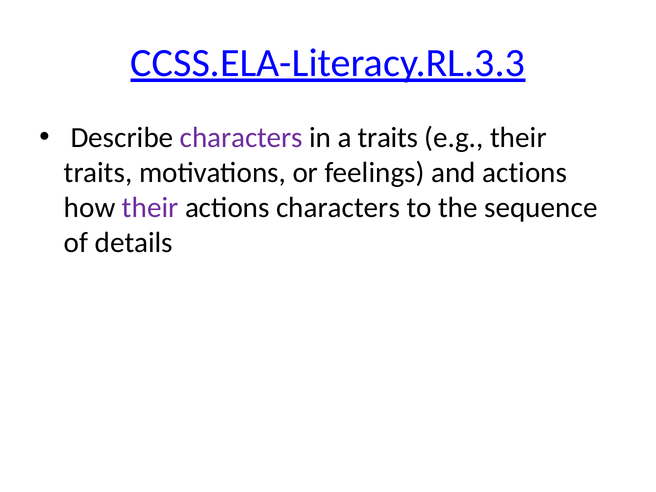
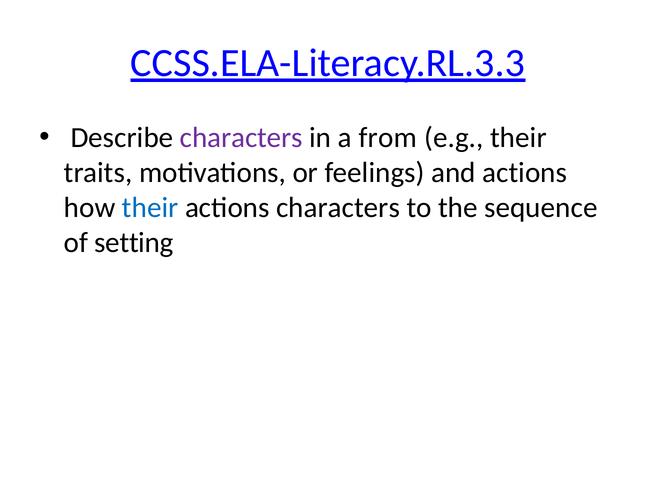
a traits: traits -> from
their at (150, 208) colour: purple -> blue
details: details -> setting
